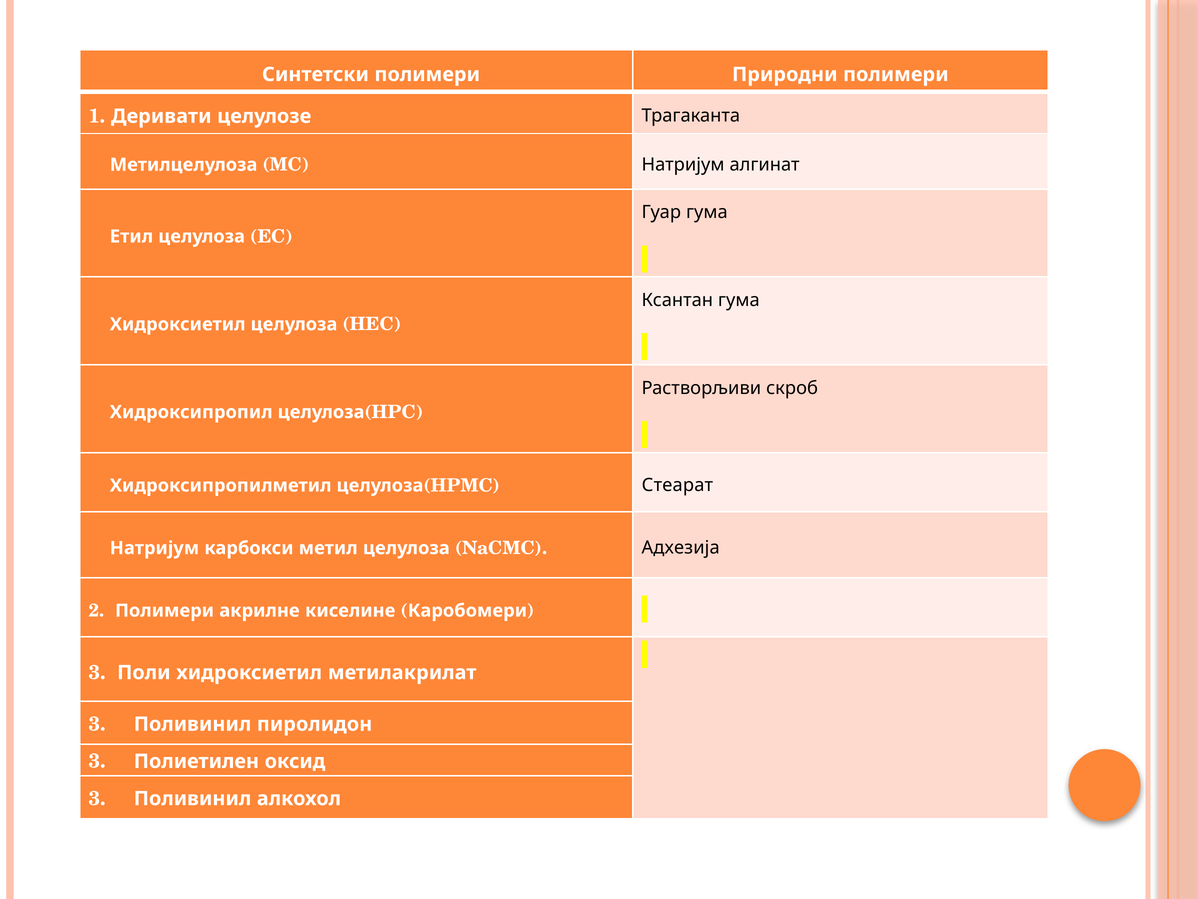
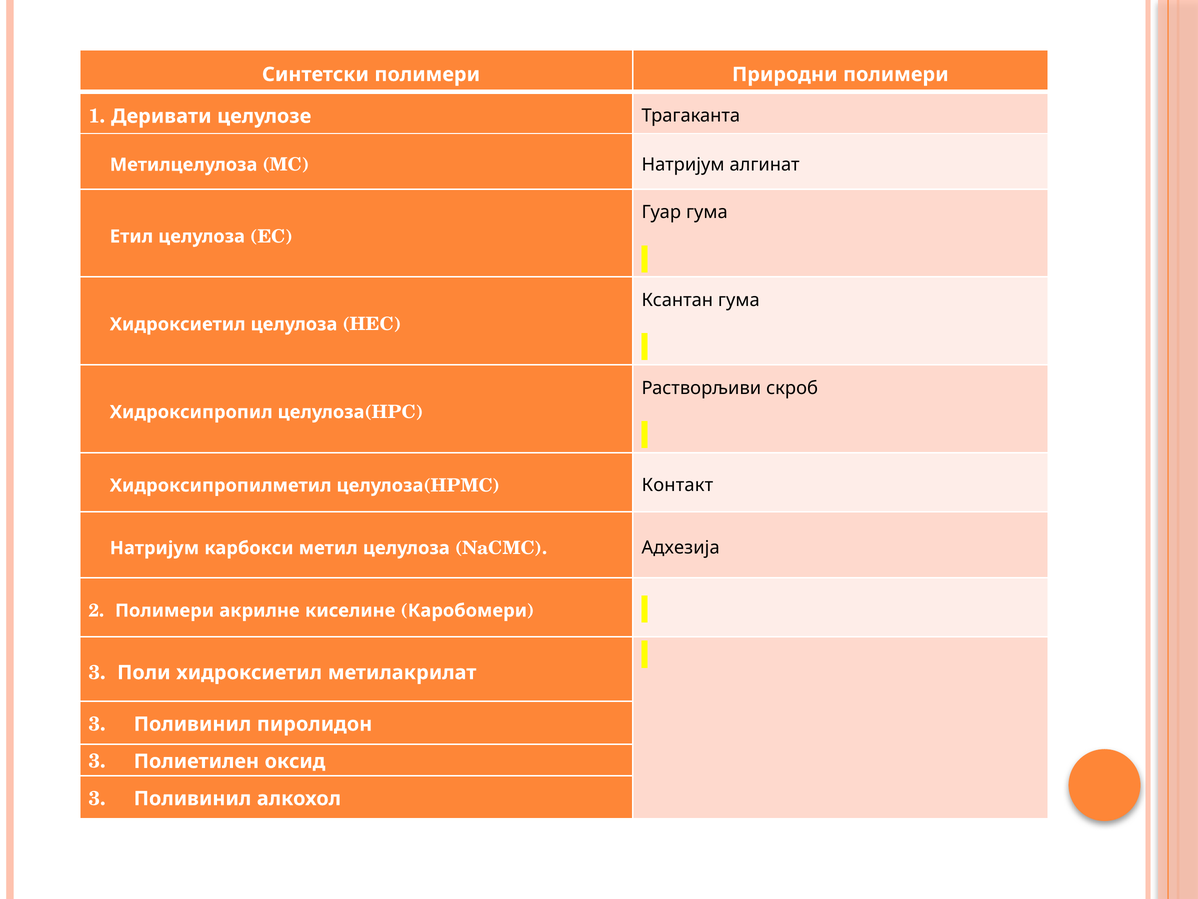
Стеарат: Стеарат -> Контакт
